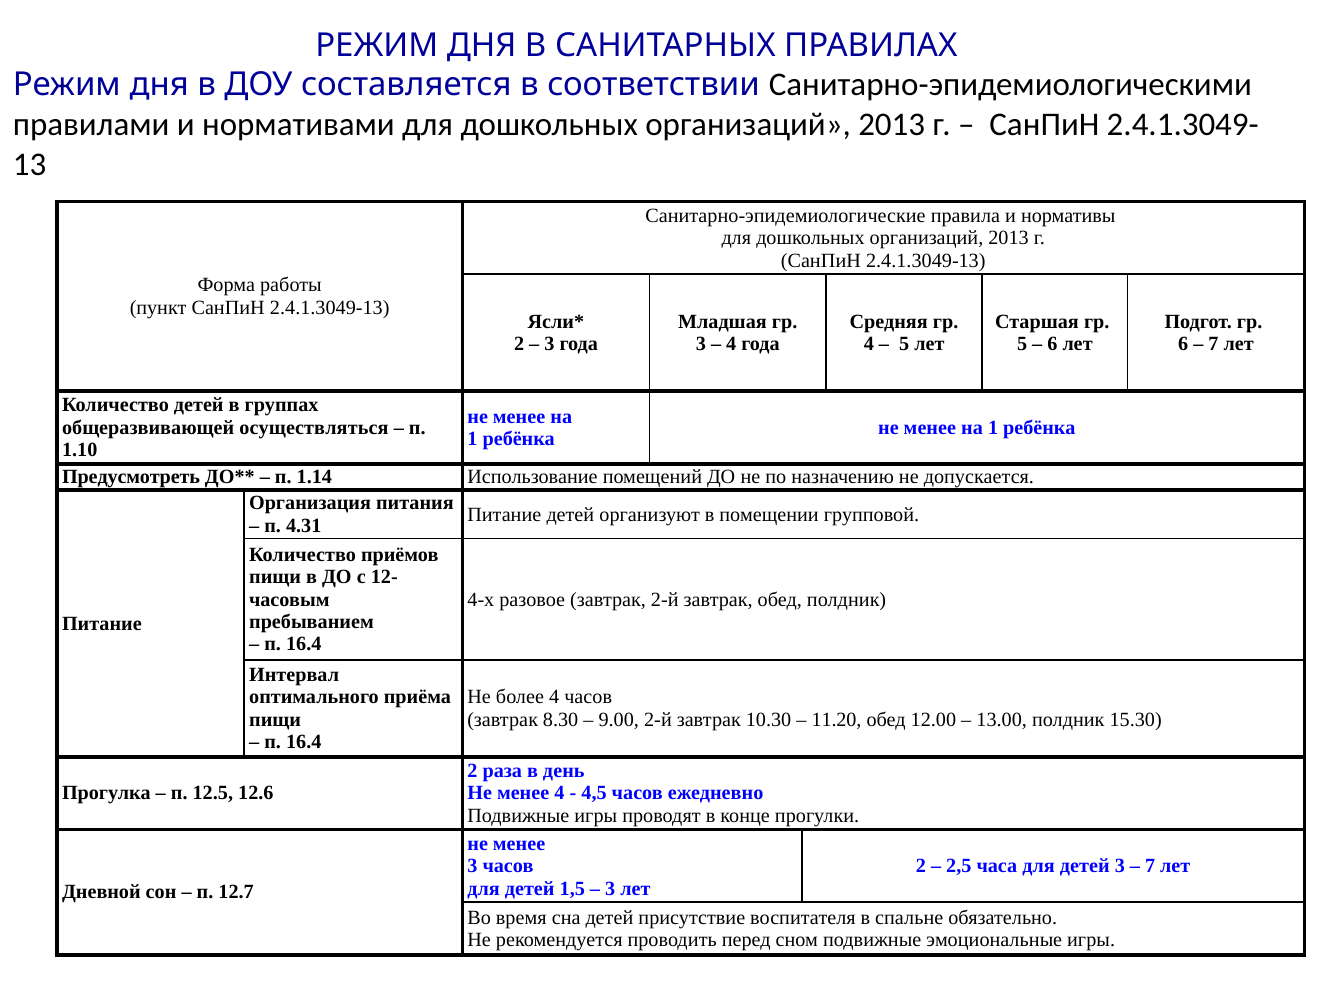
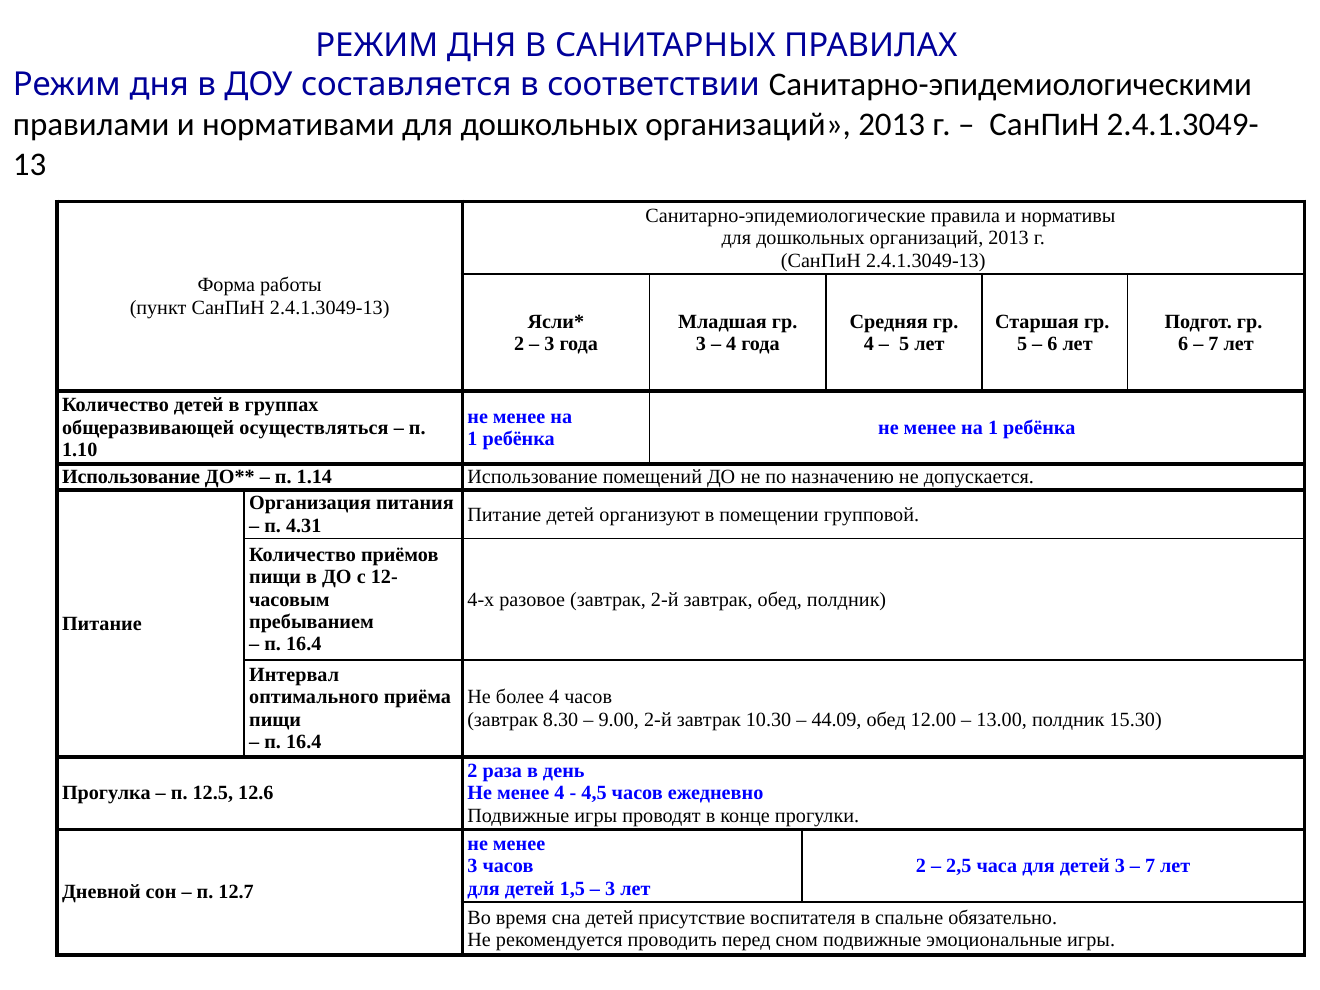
Предусмотреть at (131, 477): Предусмотреть -> Использование
11.20: 11.20 -> 44.09
